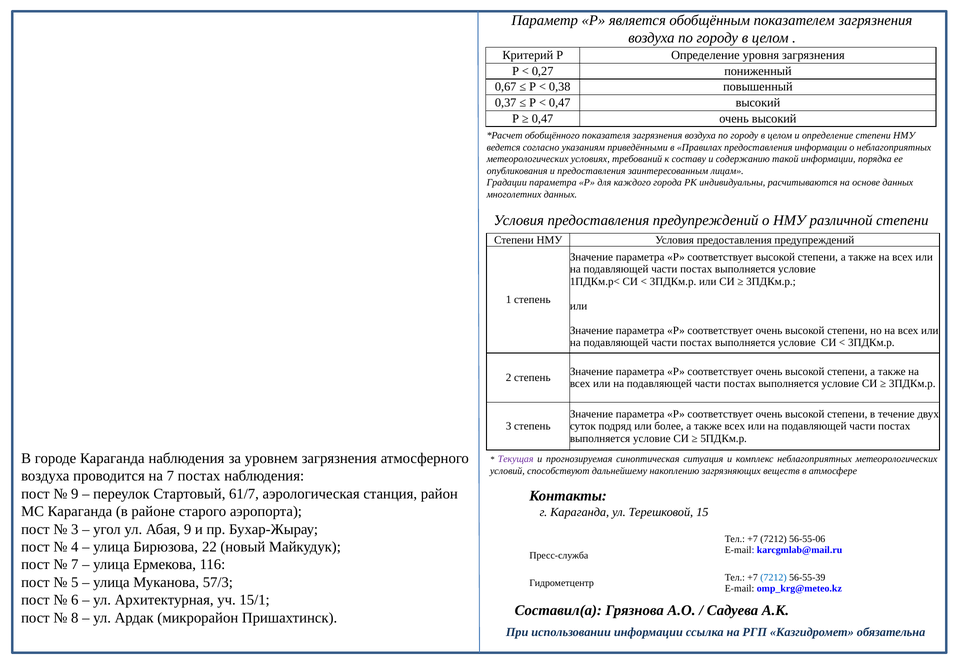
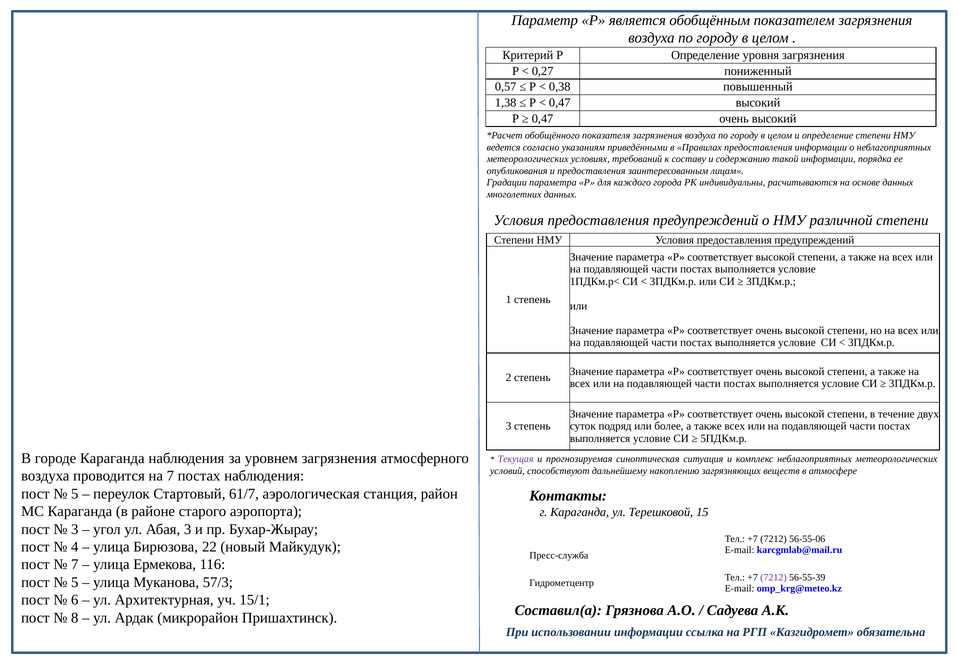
0,67: 0,67 -> 0,57
0,37: 0,37 -> 1,38
9 at (75, 494): 9 -> 5
Абая 9: 9 -> 3
7212 at (773, 577) colour: blue -> purple
